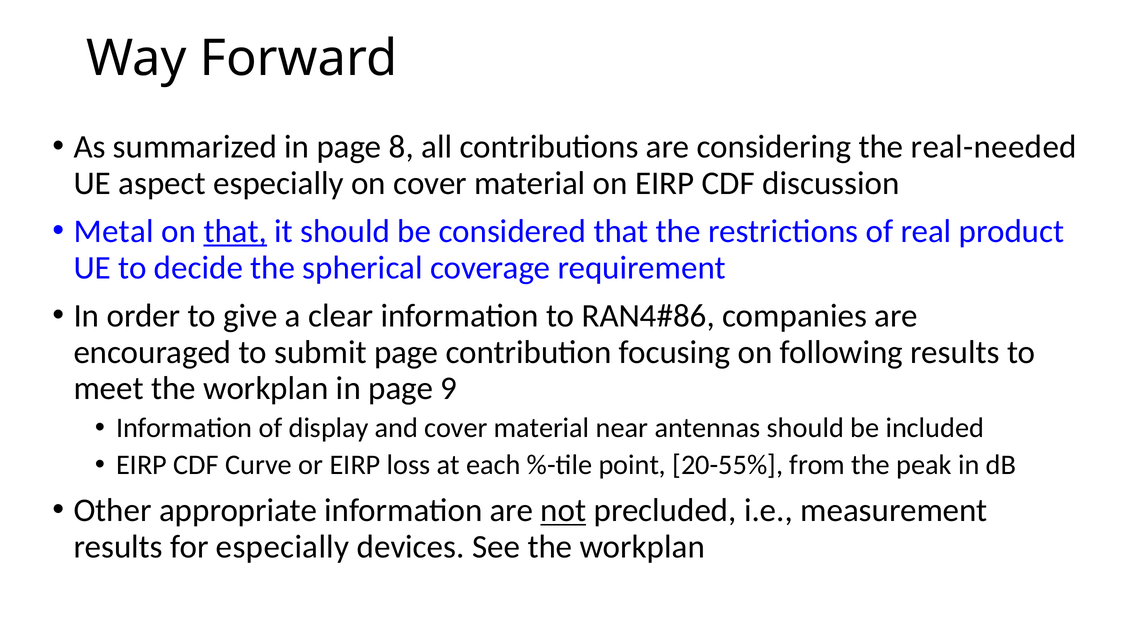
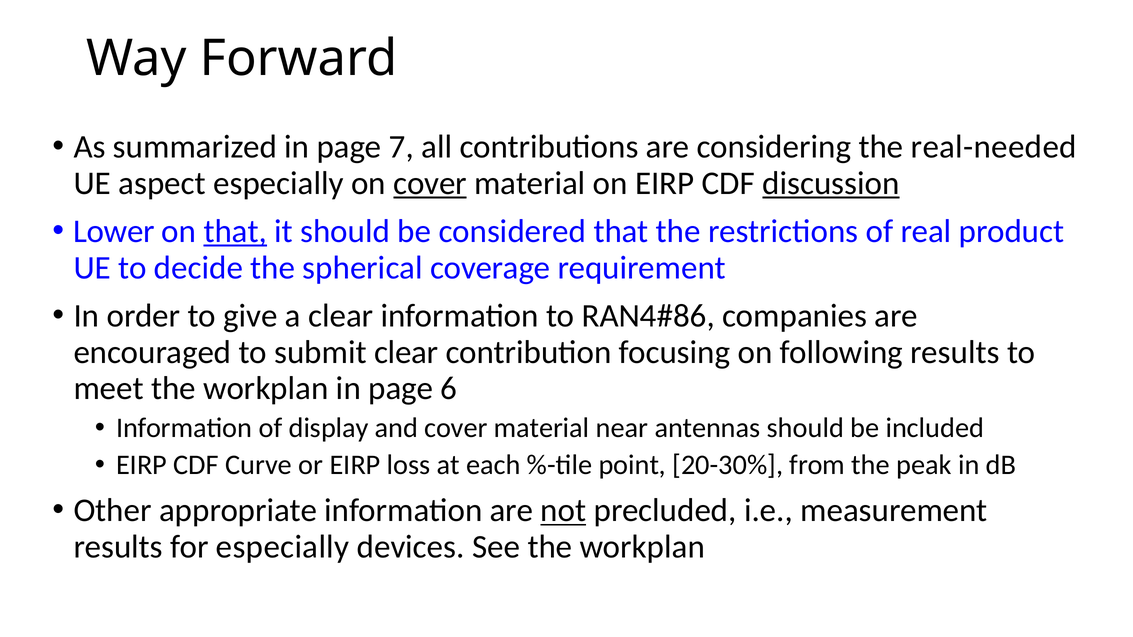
8: 8 -> 7
cover at (430, 183) underline: none -> present
discussion underline: none -> present
Metal: Metal -> Lower
submit page: page -> clear
9: 9 -> 6
20-55%: 20-55% -> 20-30%
